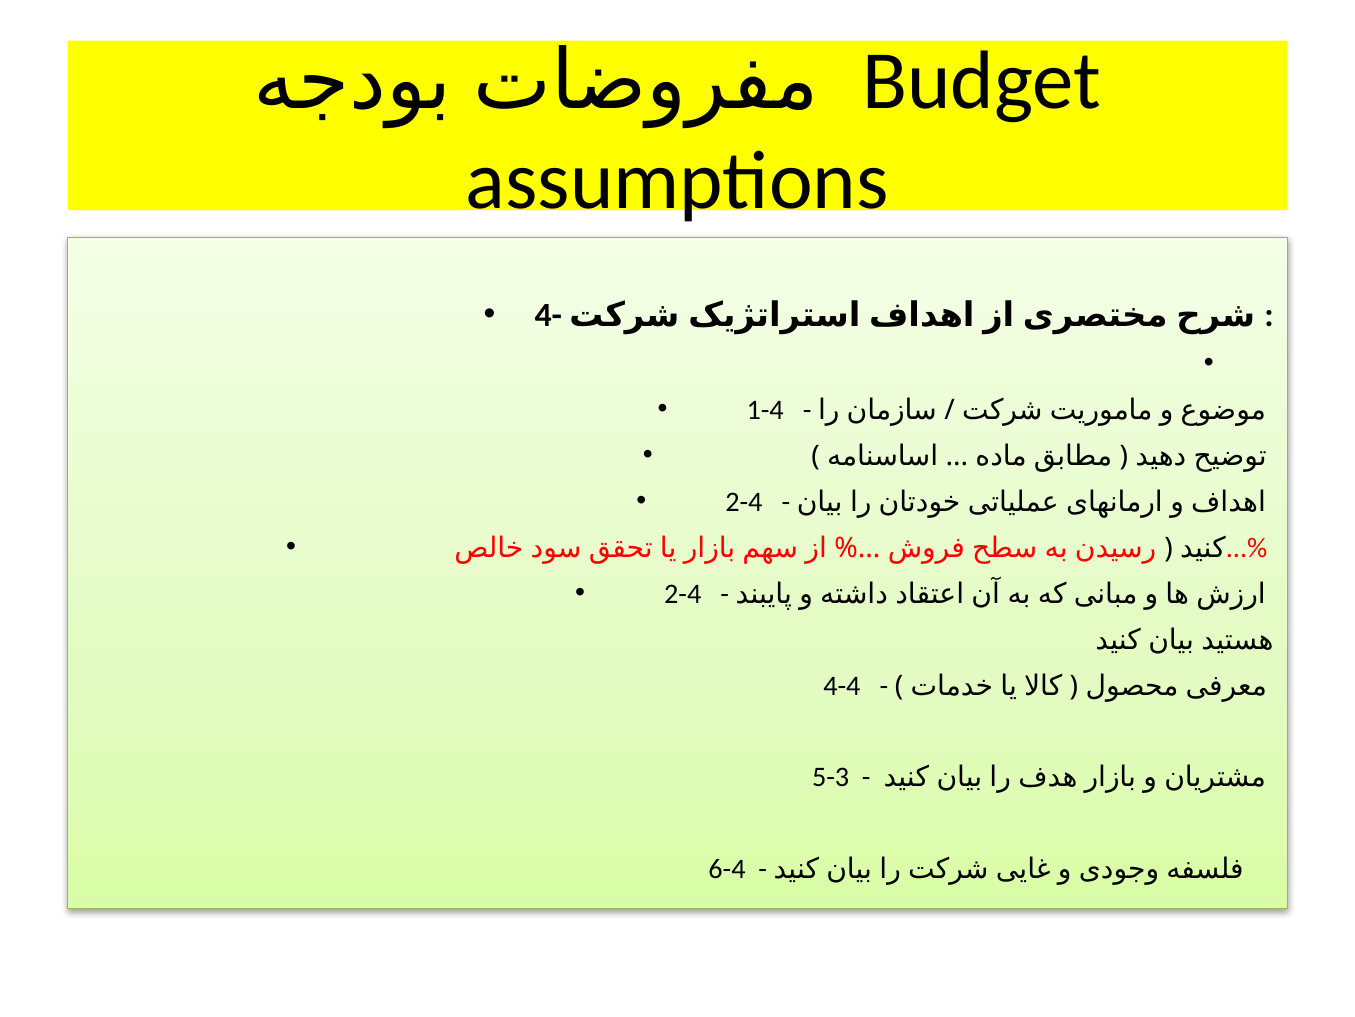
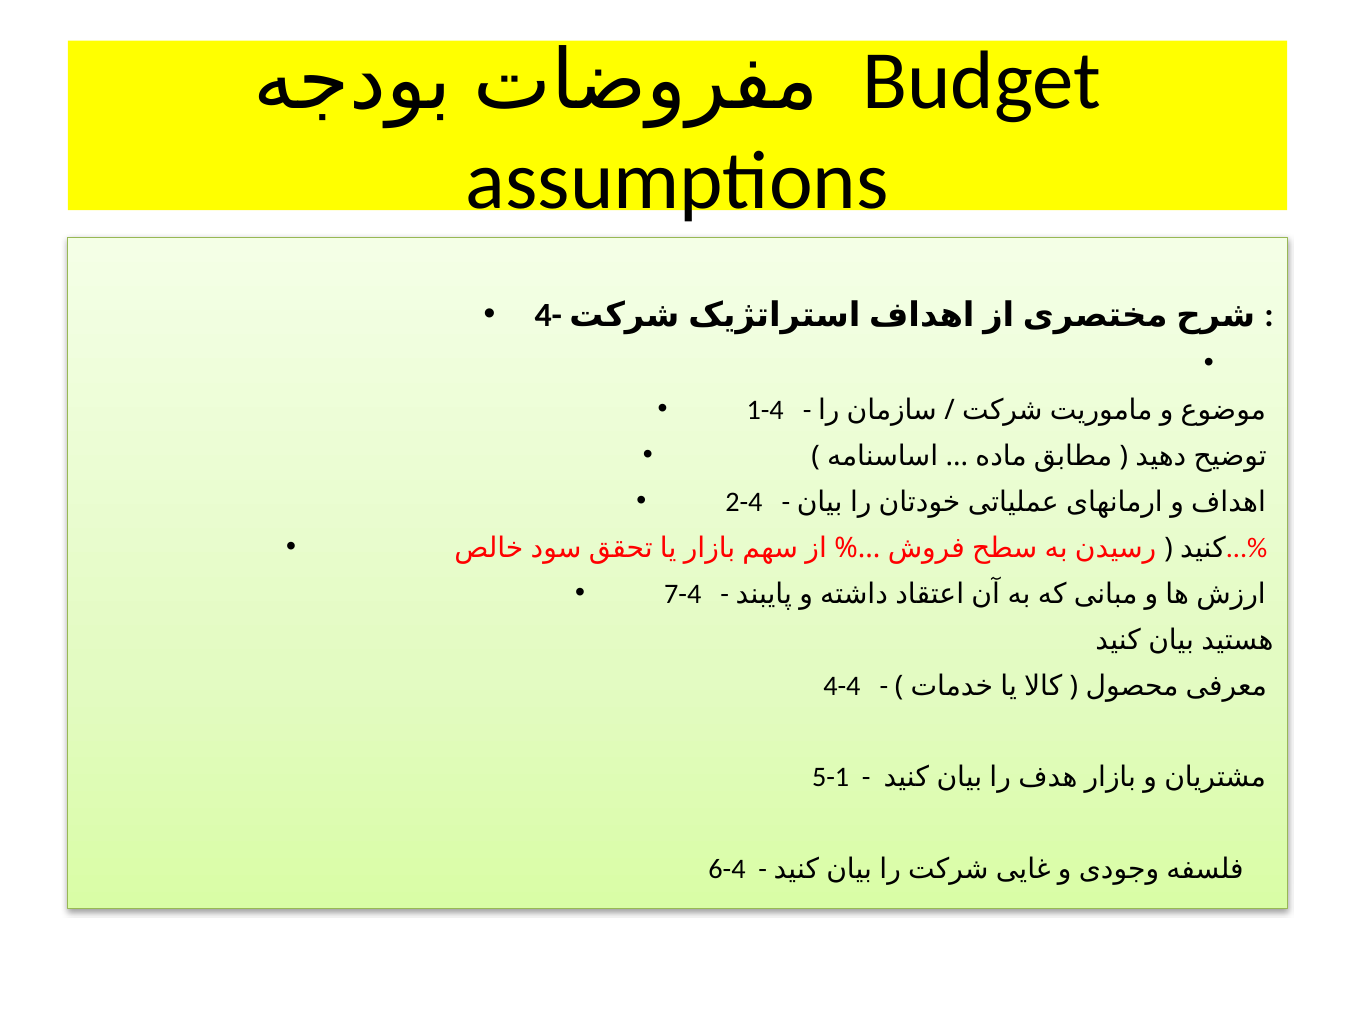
2-4 at (683, 593): 2-4 -> 7-4
5-3: 5-3 -> 5-1
